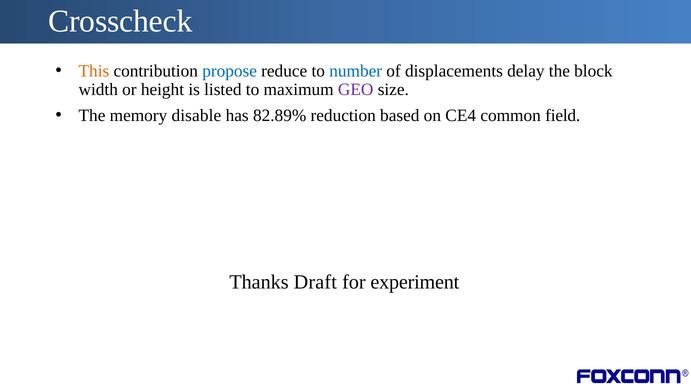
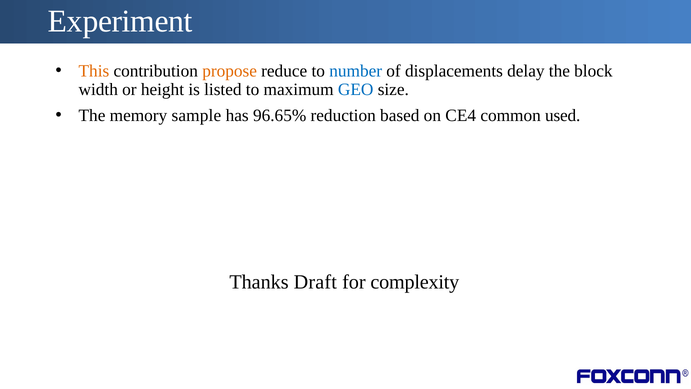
Crosscheck: Crosscheck -> Experiment
propose colour: blue -> orange
GEO colour: purple -> blue
disable: disable -> sample
82.89%: 82.89% -> 96.65%
field: field -> used
experiment: experiment -> complexity
